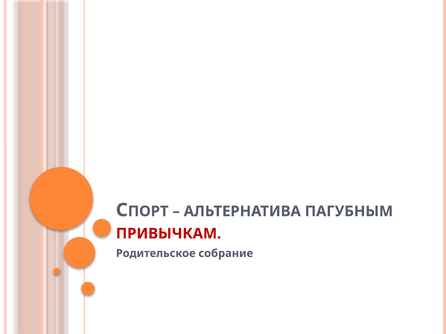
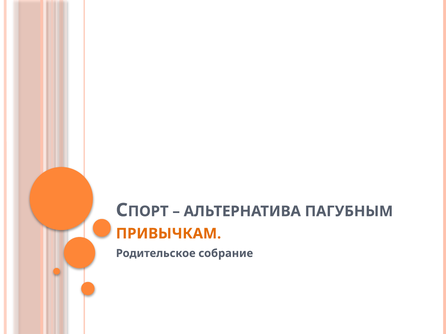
ПРИВЫЧКАМ colour: red -> orange
